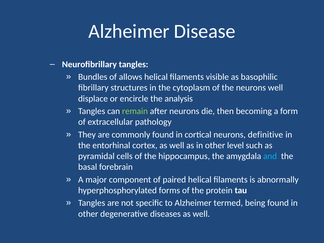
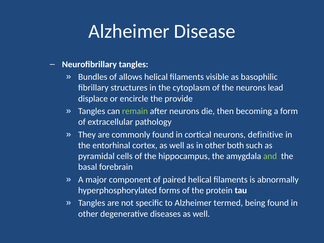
neurons well: well -> lead
analysis: analysis -> provide
level: level -> both
and colour: light blue -> light green
